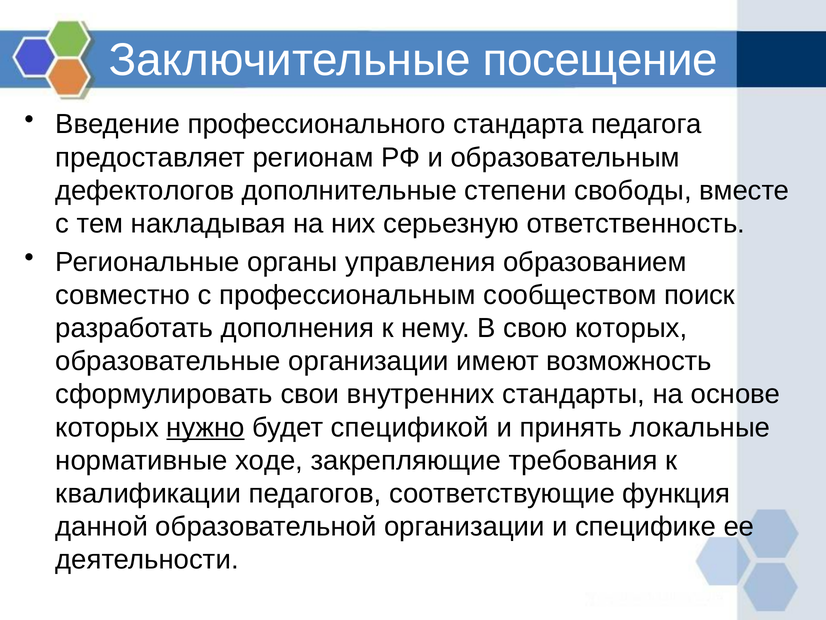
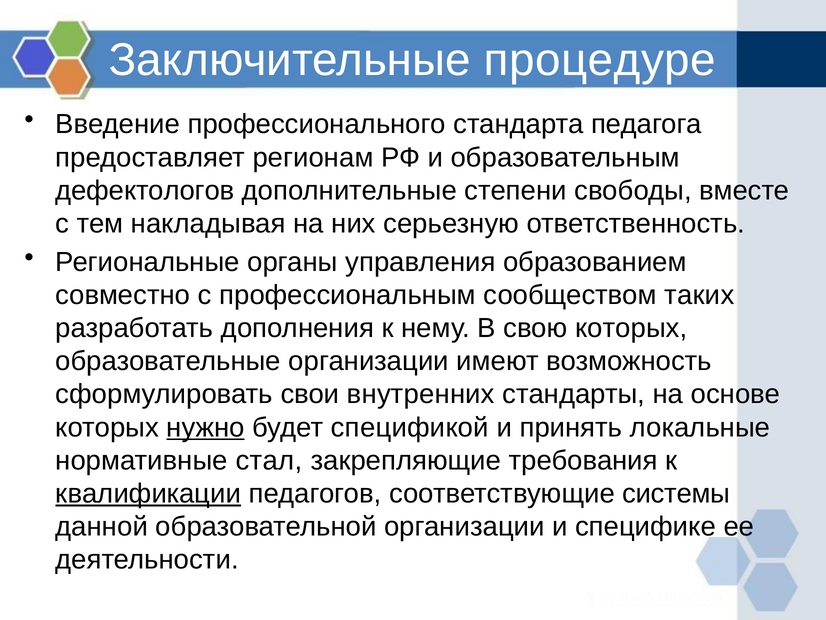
посещение: посещение -> процедуре
поиск: поиск -> таких
ходе: ходе -> стал
квалификации underline: none -> present
функция: функция -> системы
